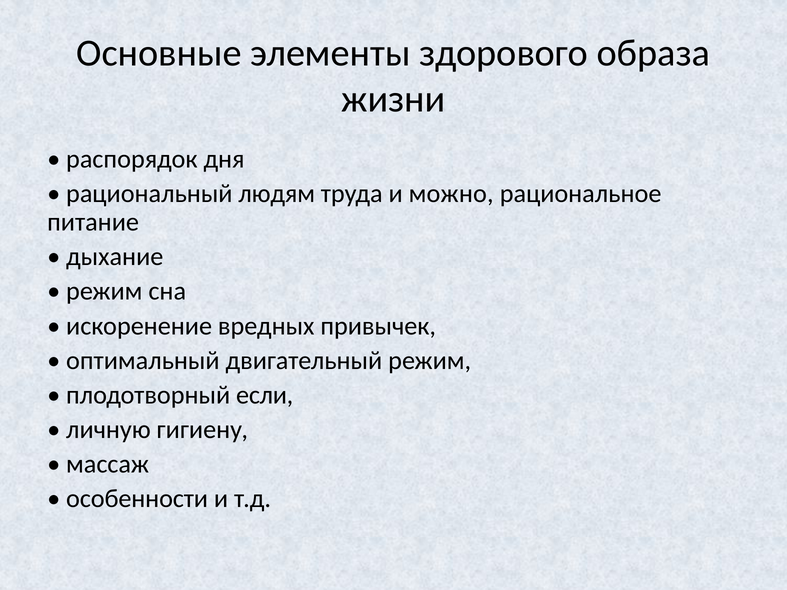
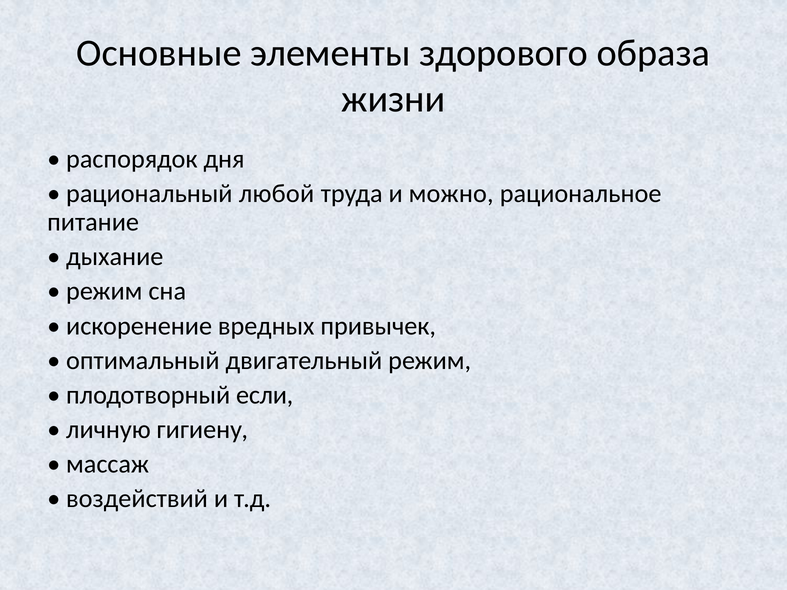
людям: людям -> любой
особенности: особенности -> воздействий
